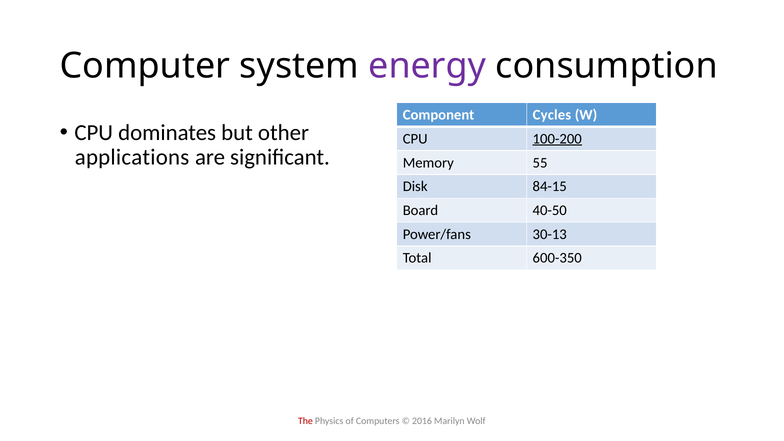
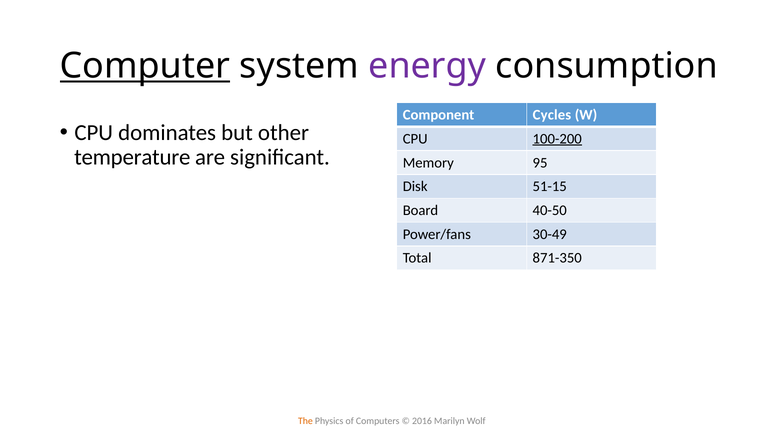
Computer underline: none -> present
applications: applications -> temperature
55: 55 -> 95
84-15: 84-15 -> 51-15
30-13: 30-13 -> 30-49
600-350: 600-350 -> 871-350
The colour: red -> orange
